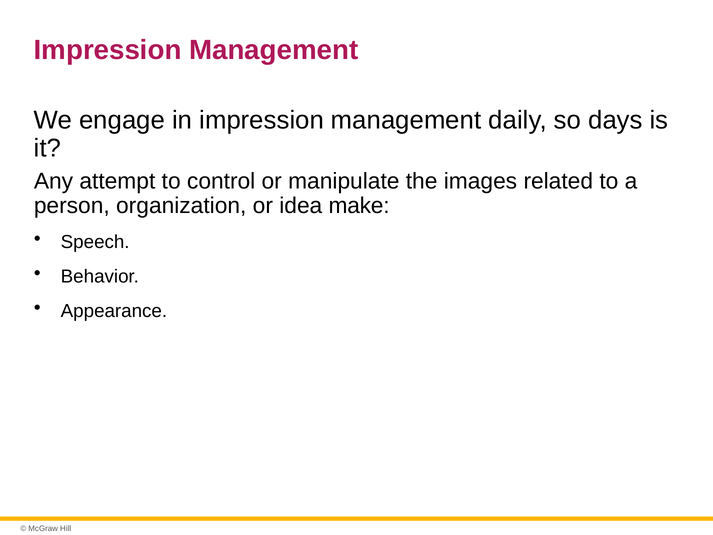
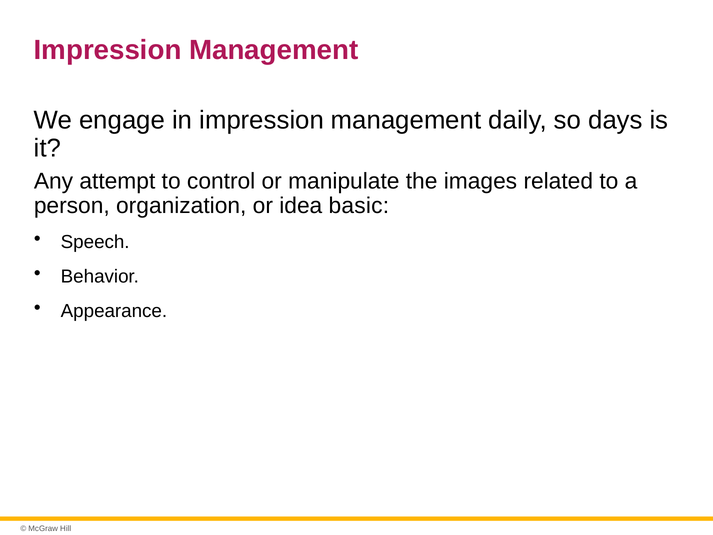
make: make -> basic
